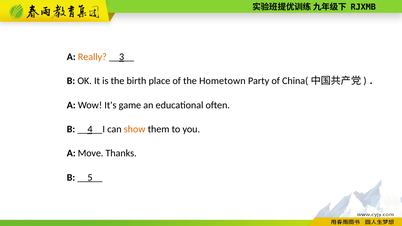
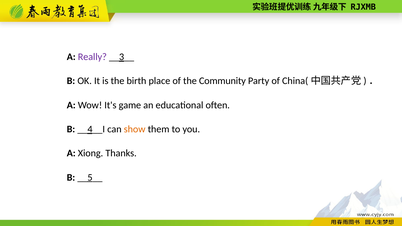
Really colour: orange -> purple
Hometown: Hometown -> Community
Move: Move -> Xiong
